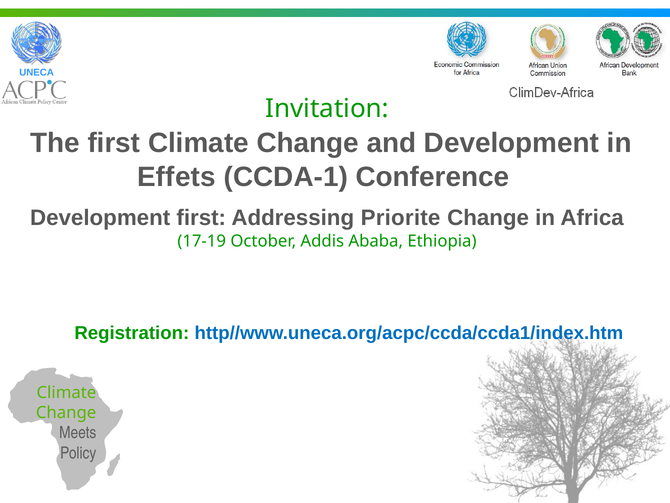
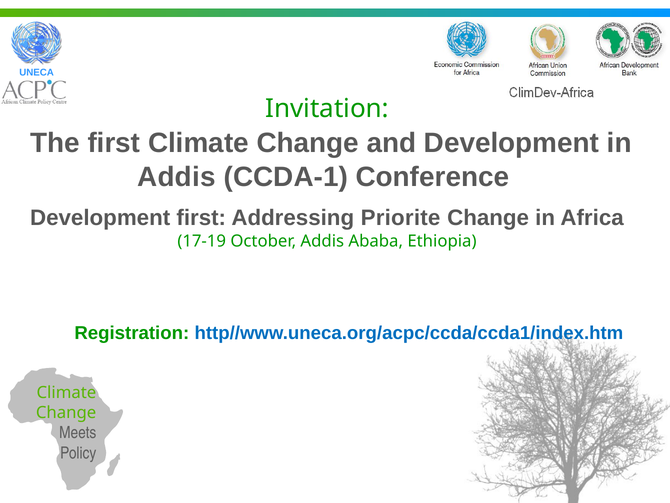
Effets at (176, 177): Effets -> Addis
